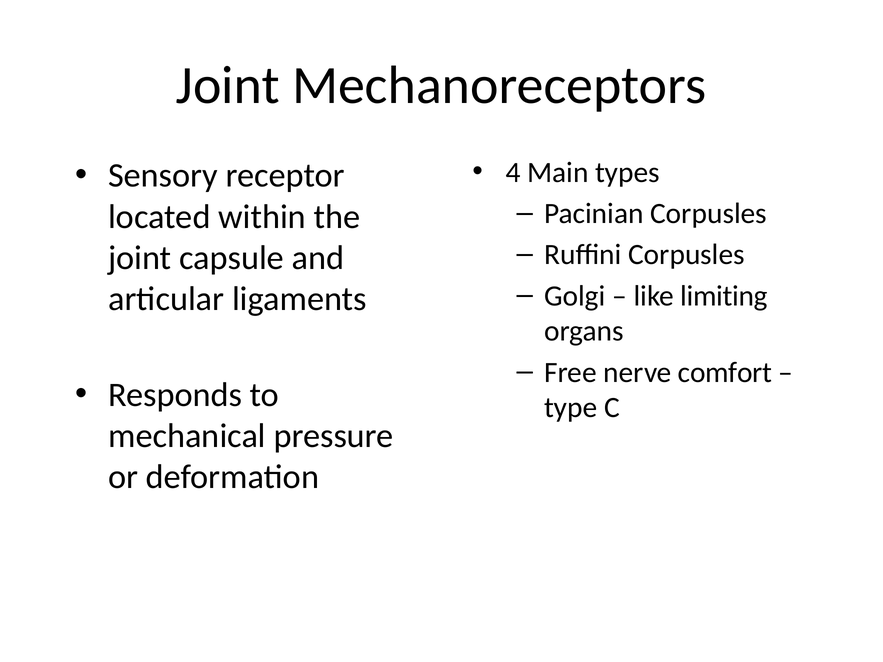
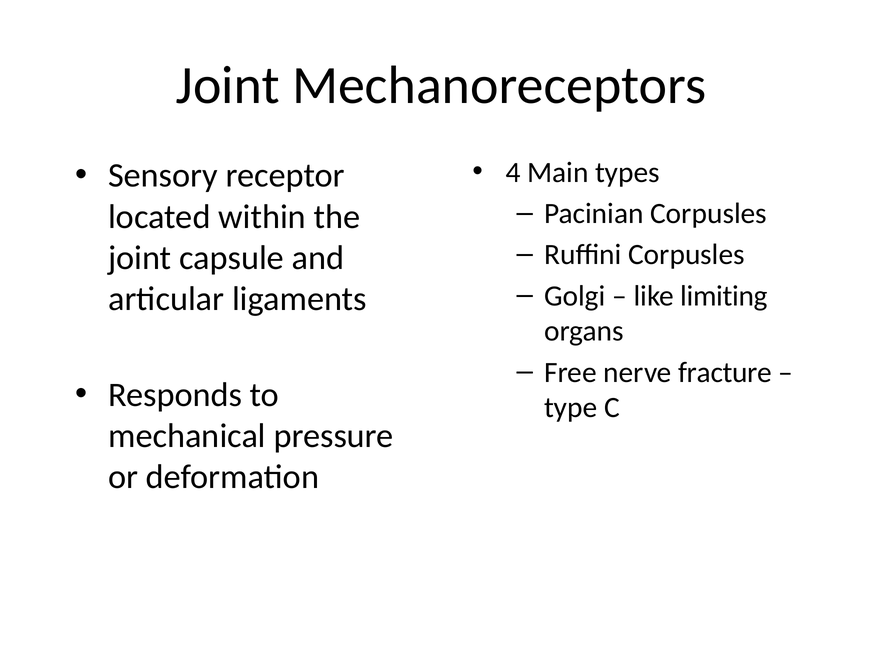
comfort: comfort -> fracture
